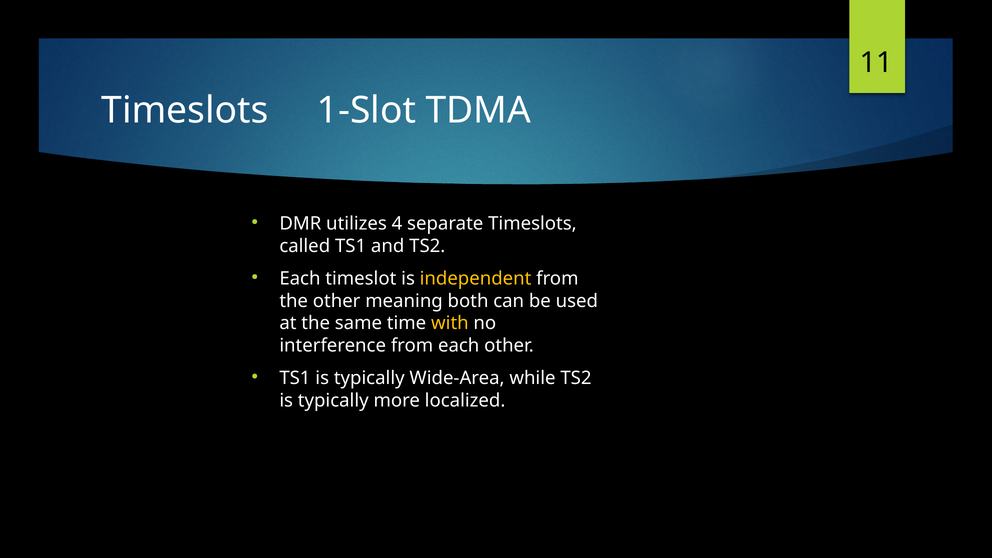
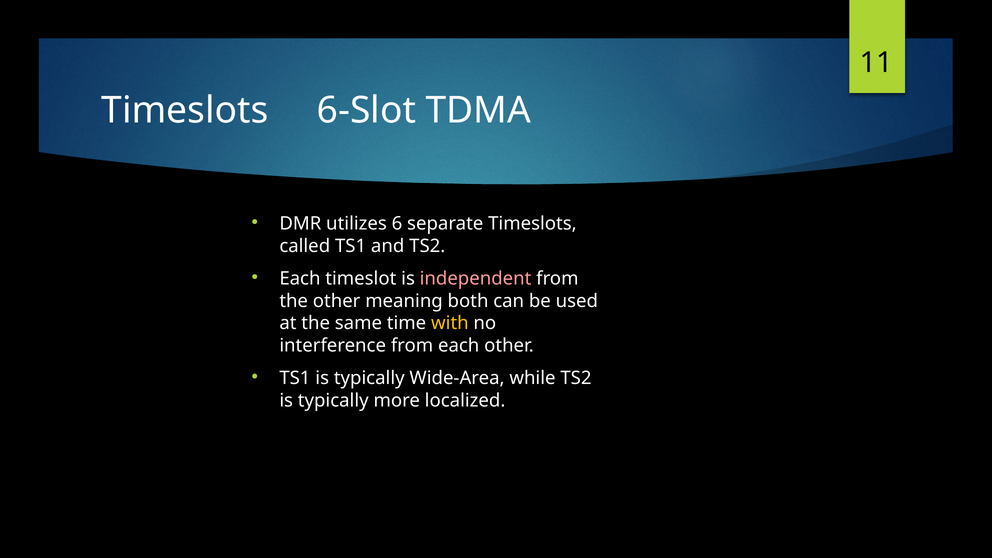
1-Slot: 1-Slot -> 6-Slot
4: 4 -> 6
independent colour: yellow -> pink
